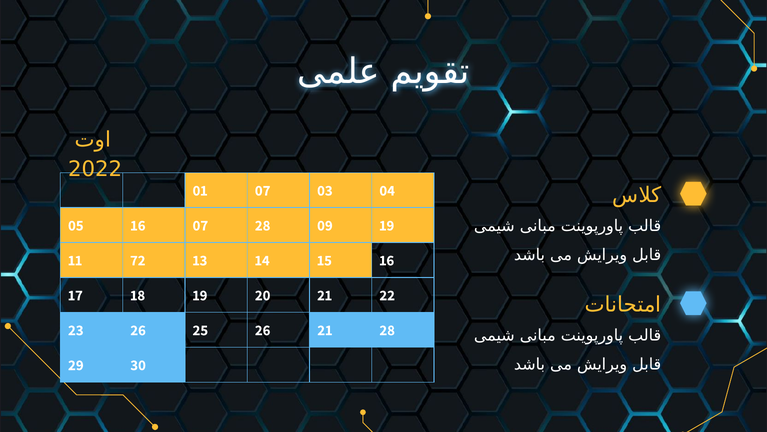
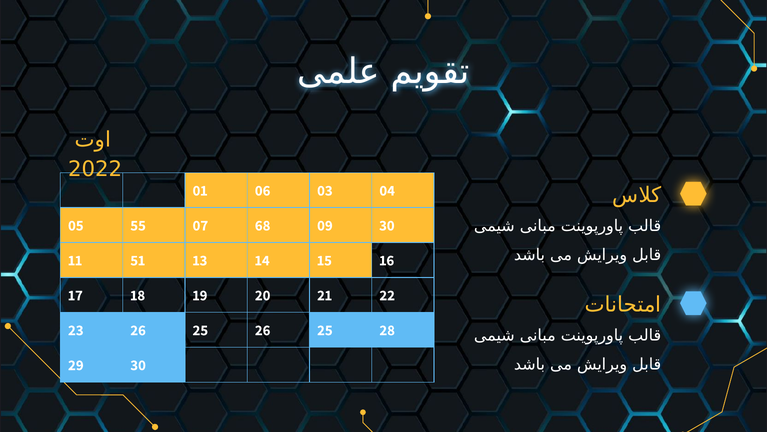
01 07: 07 -> 06
05 16: 16 -> 55
07 28: 28 -> 68
09 19: 19 -> 30
72: 72 -> 51
25 26 21: 21 -> 25
